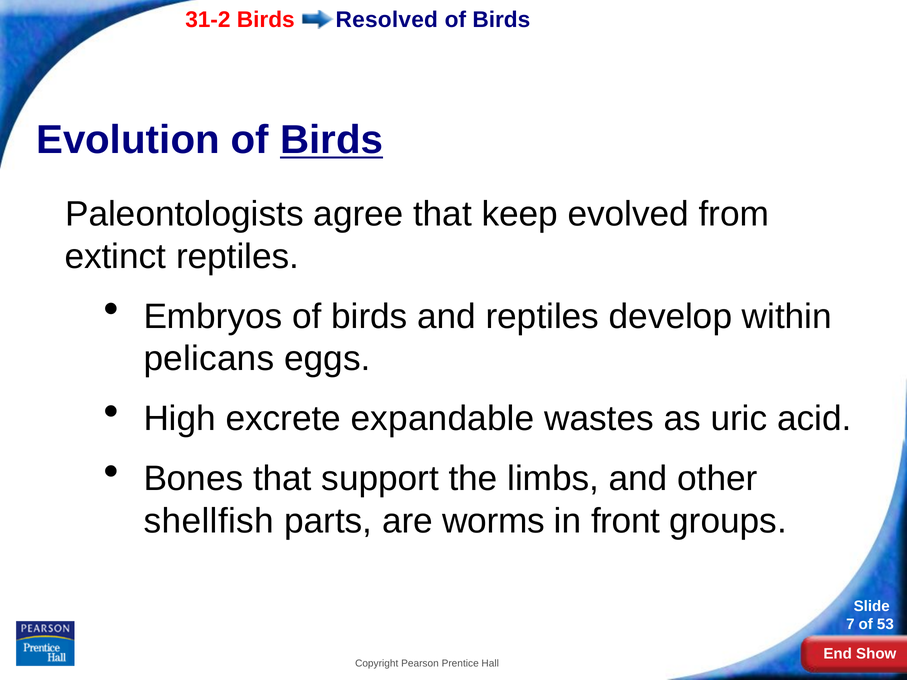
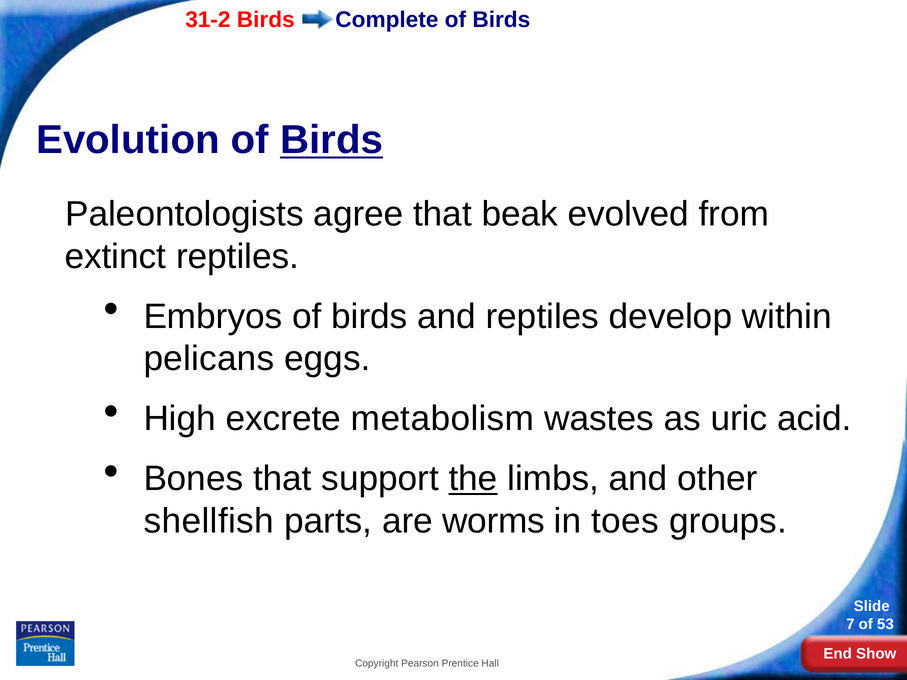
Resolved: Resolved -> Complete
keep: keep -> beak
expandable: expandable -> metabolism
the underline: none -> present
front: front -> toes
